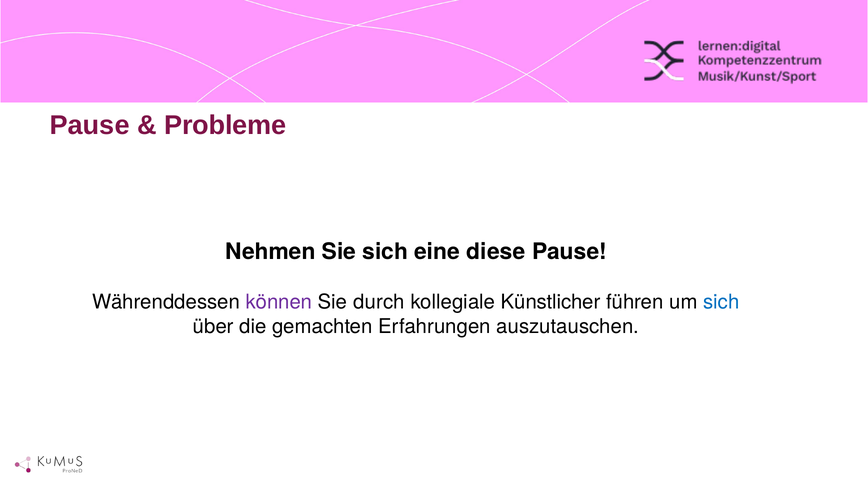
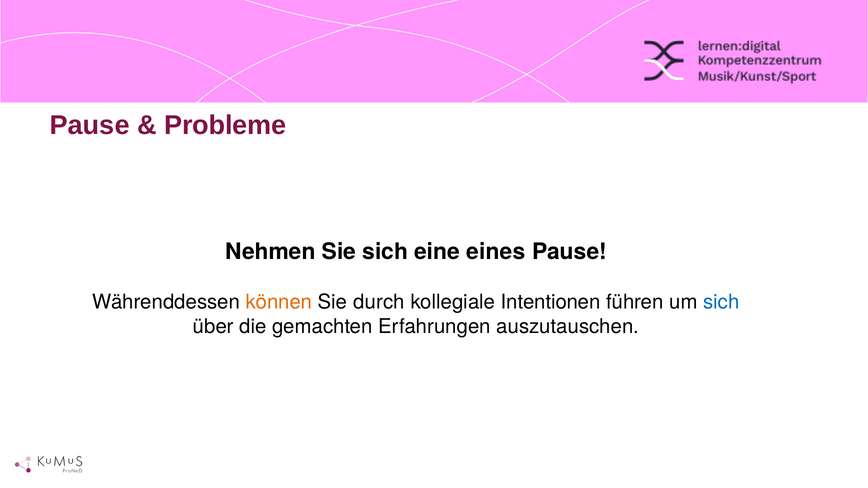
diese: diese -> eines
können colour: purple -> orange
Künstlicher: Künstlicher -> Intentionen
